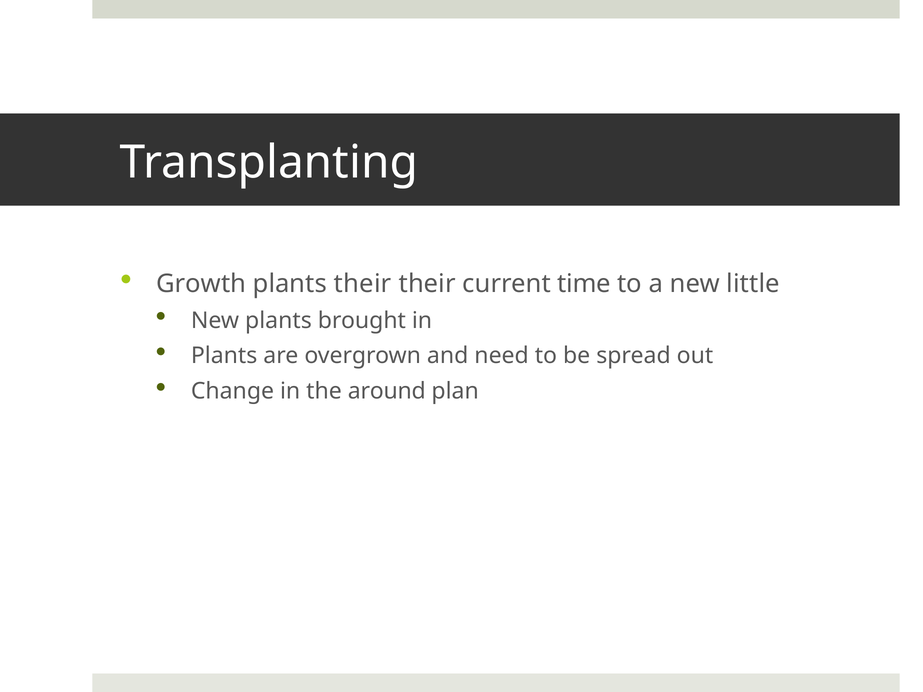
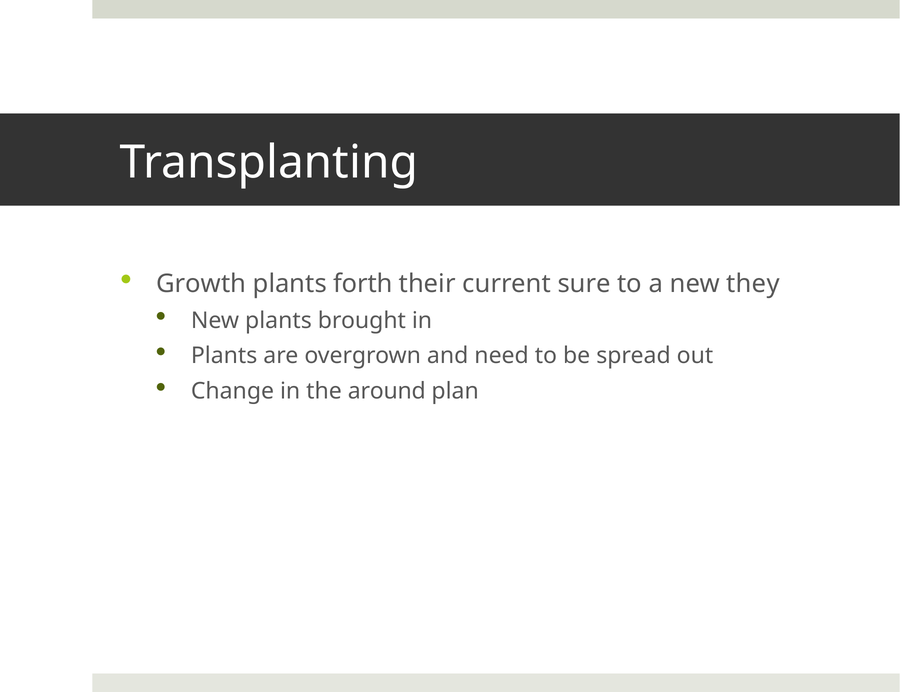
plants their: their -> forth
time: time -> sure
little: little -> they
